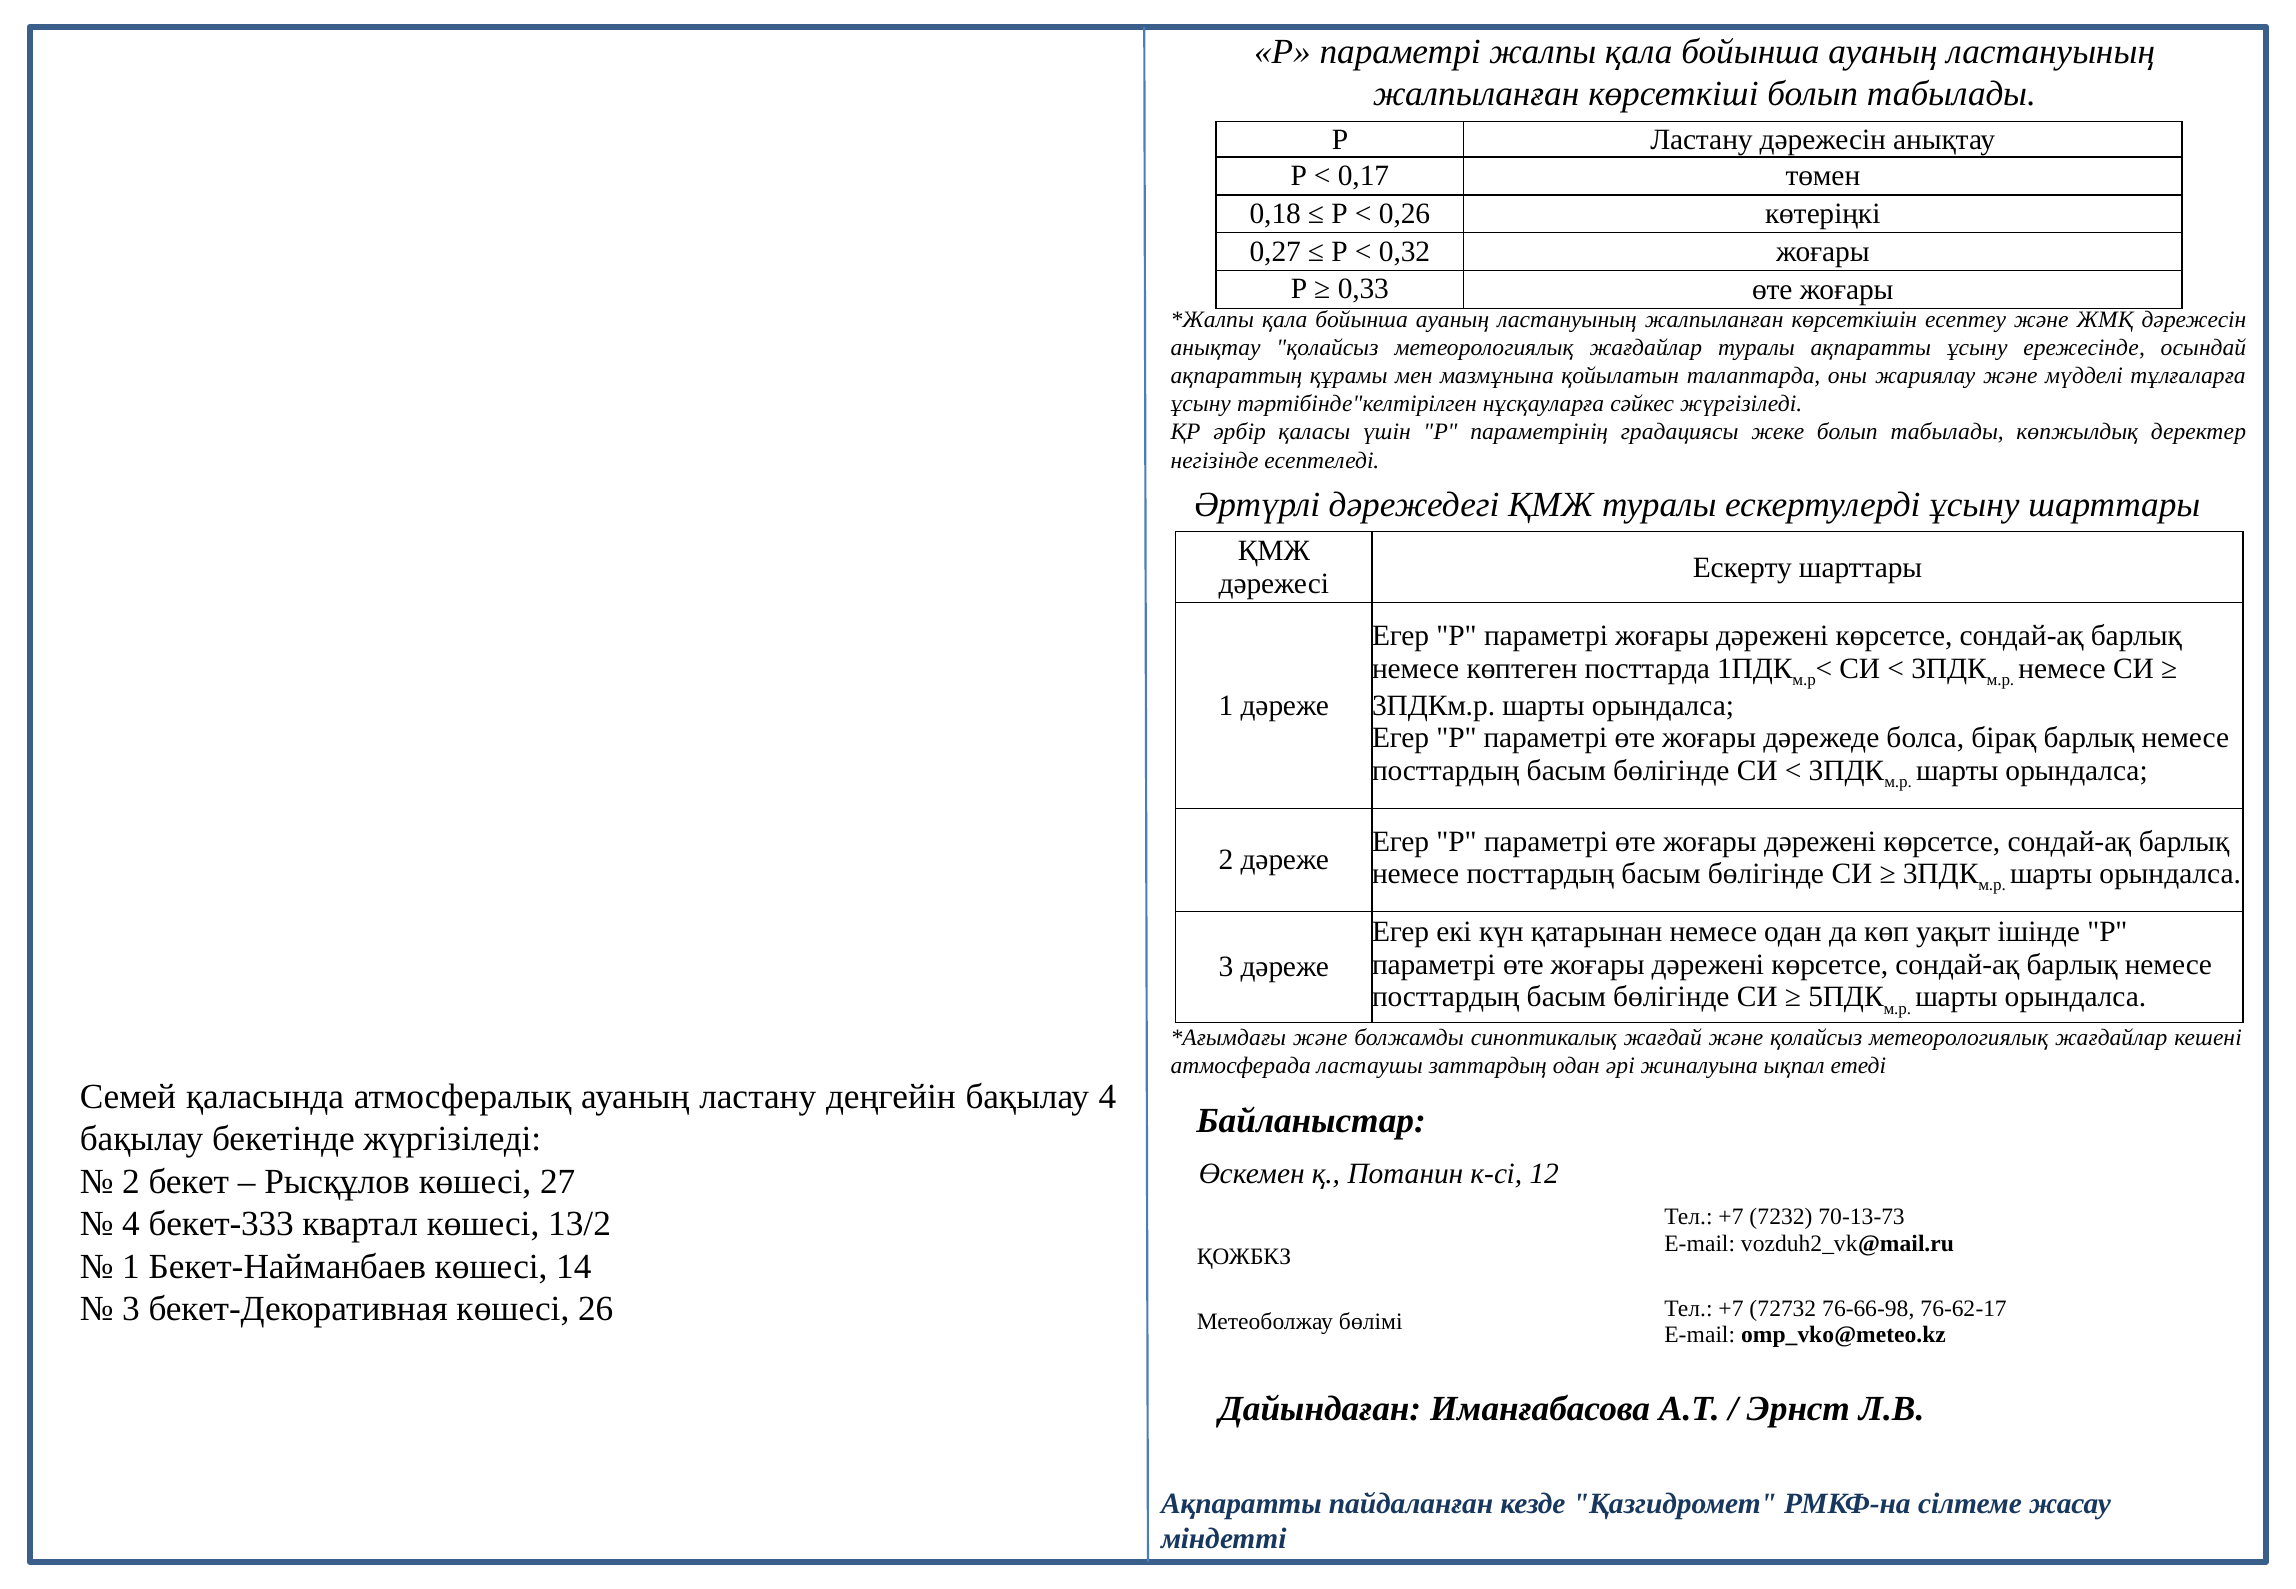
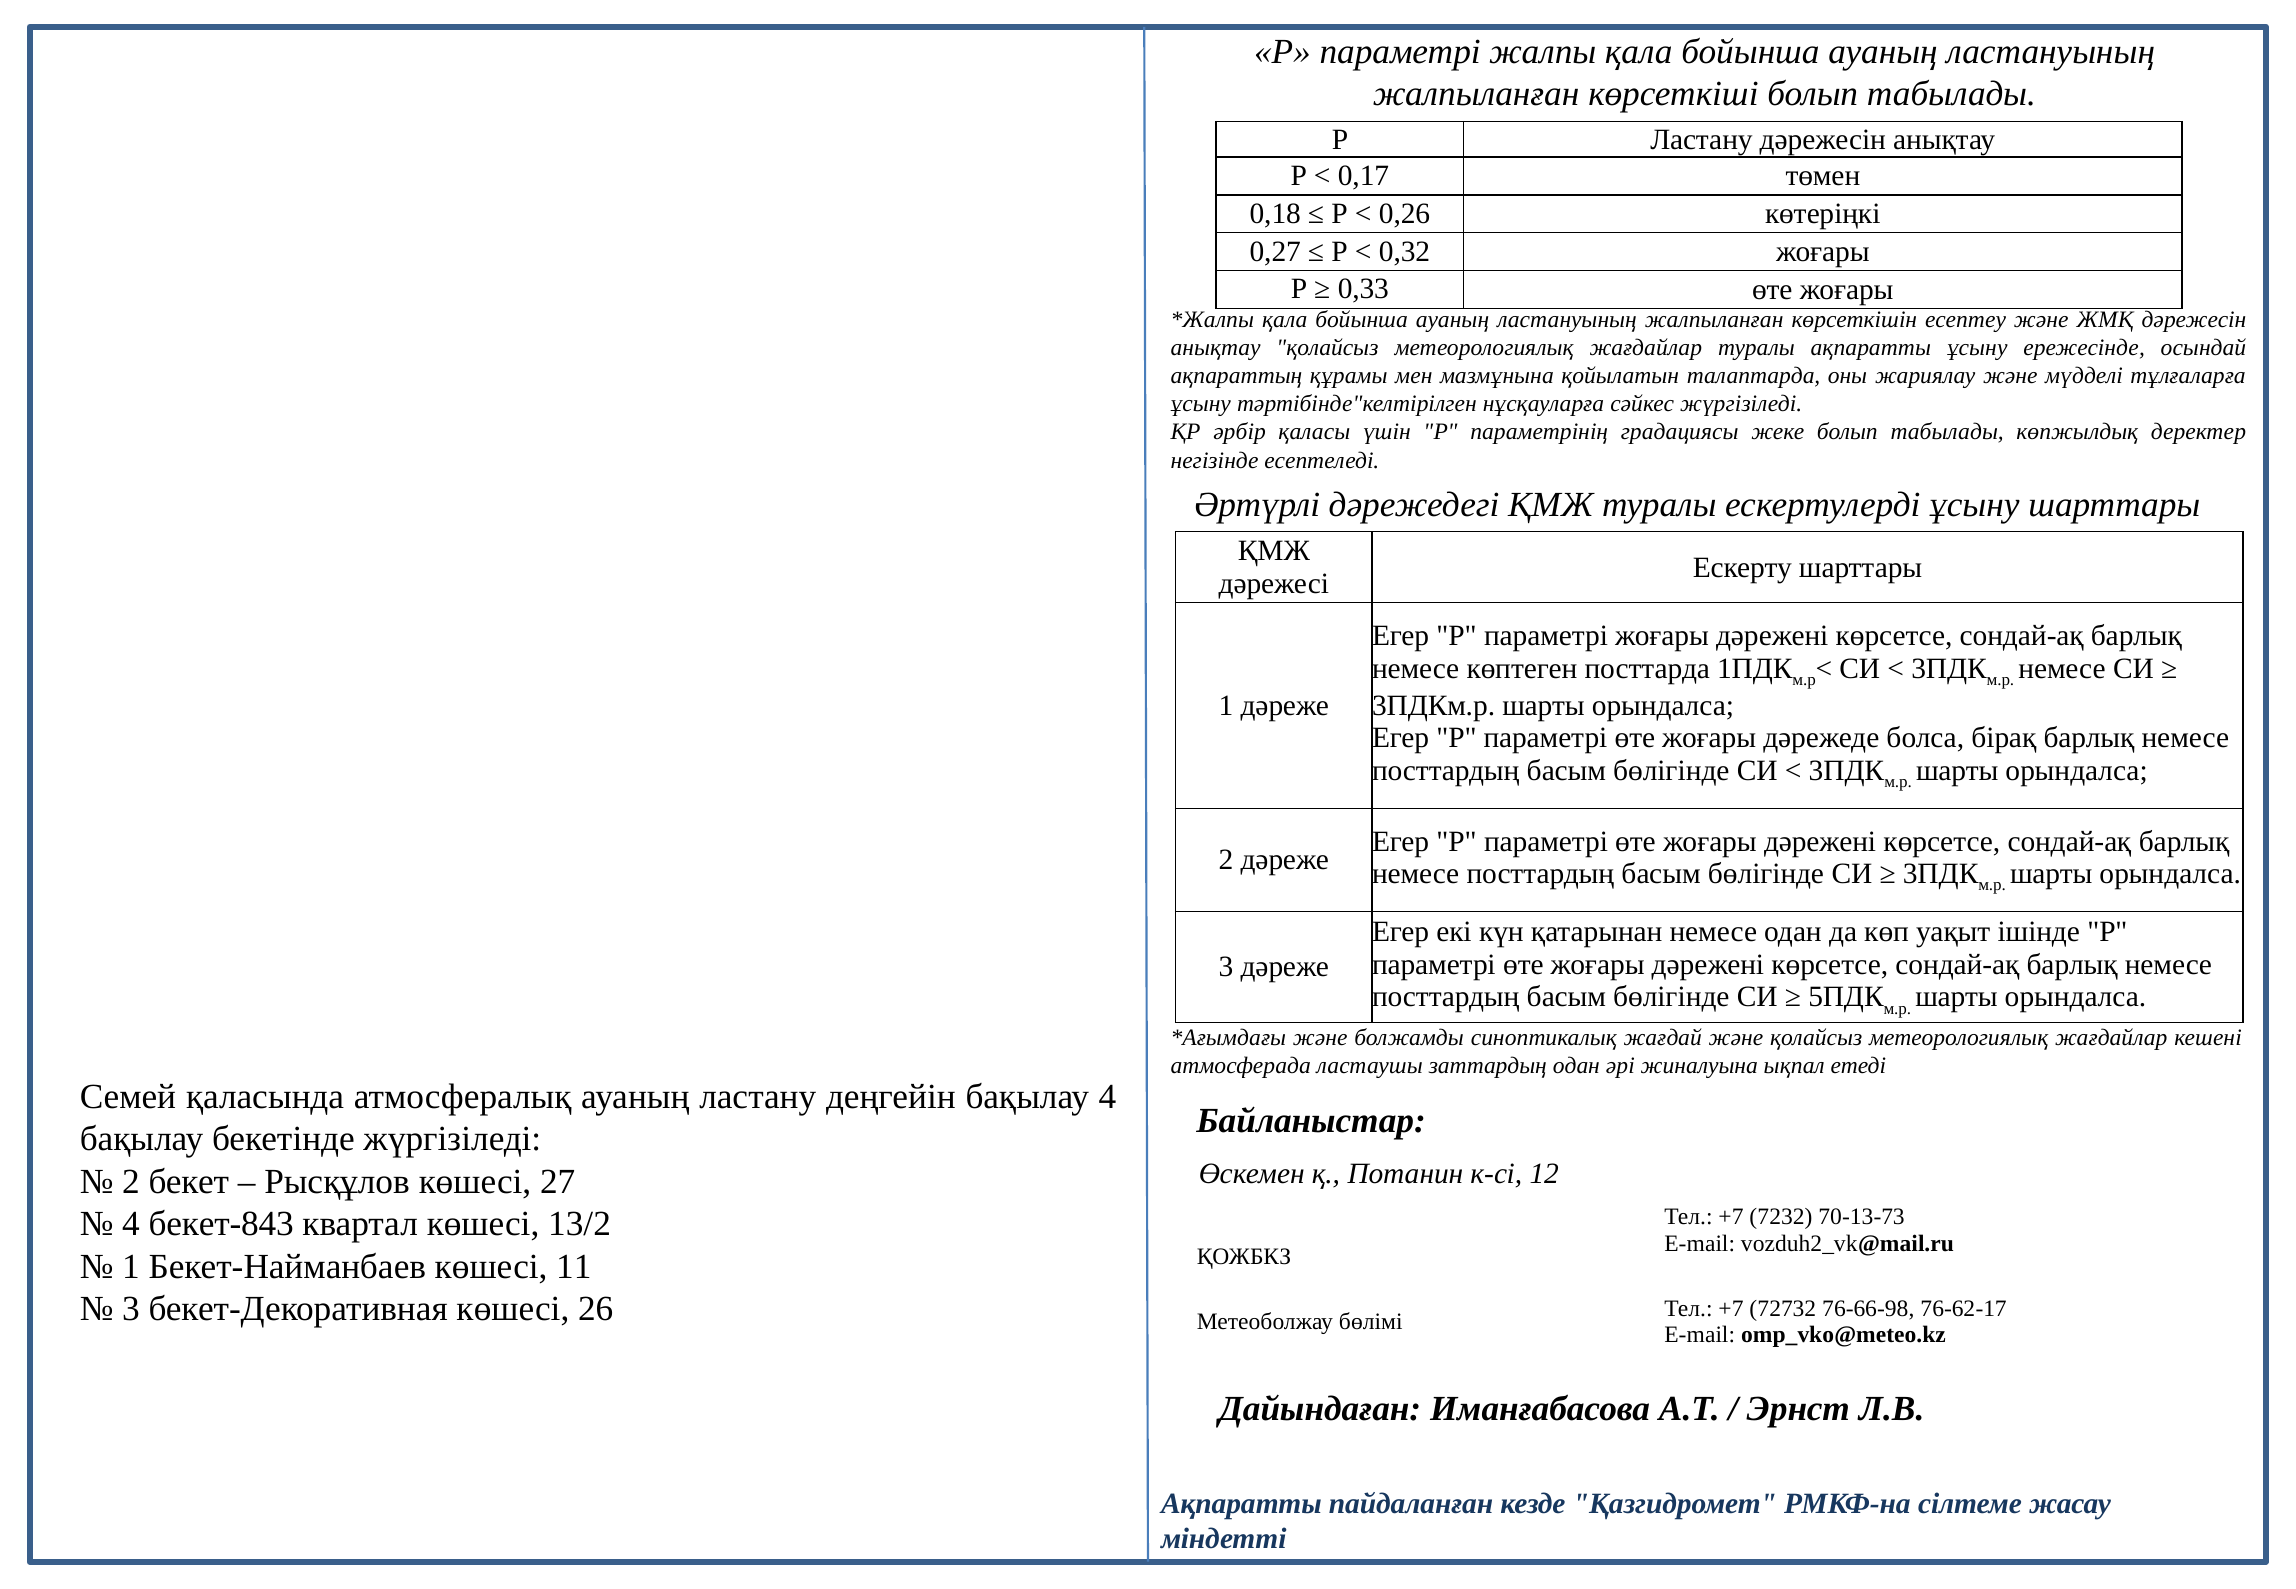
бекет-333: бекет-333 -> бекет-843
14: 14 -> 11
